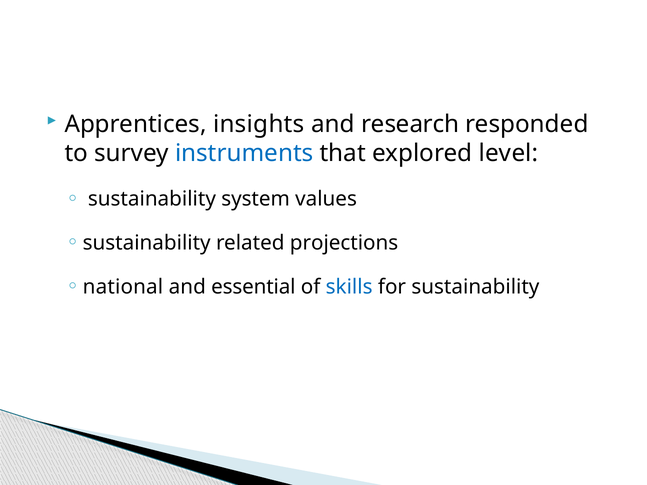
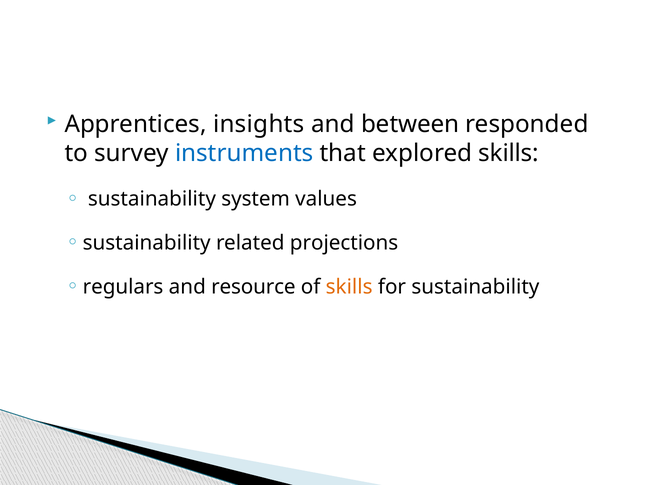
research: research -> between
explored level: level -> skills
national: national -> regulars
essential: essential -> resource
skills at (349, 287) colour: blue -> orange
